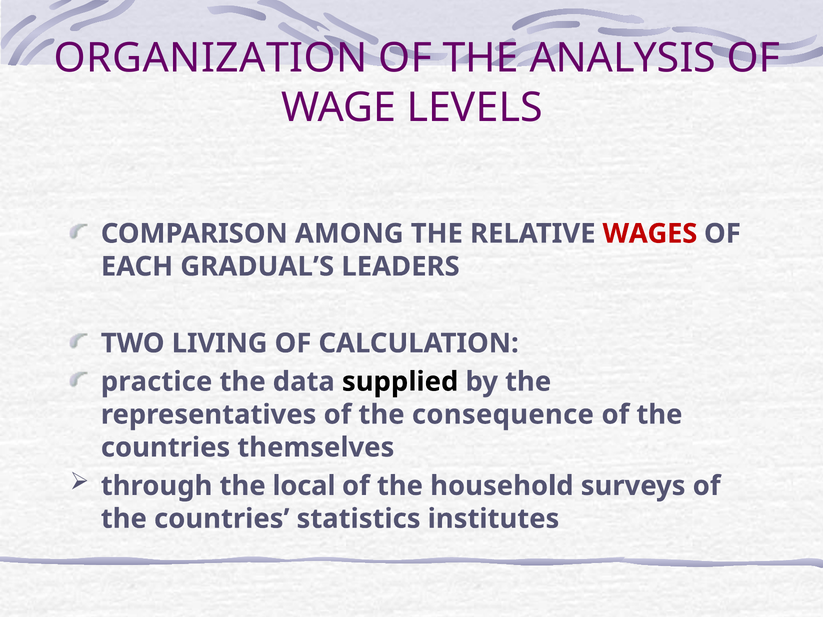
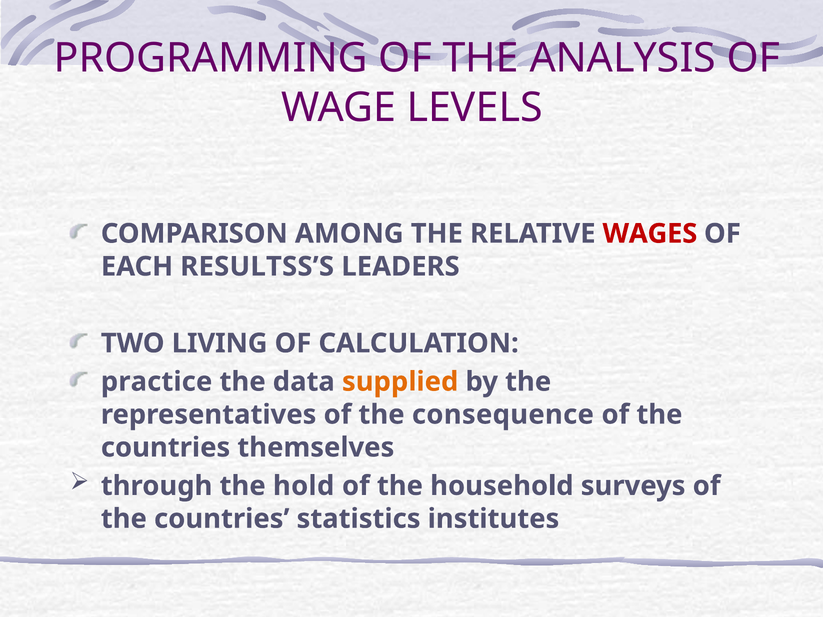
ORGANIZATION: ORGANIZATION -> PROGRAMMING
GRADUAL’S: GRADUAL’S -> RESULTSS’S
supplied colour: black -> orange
local: local -> hold
